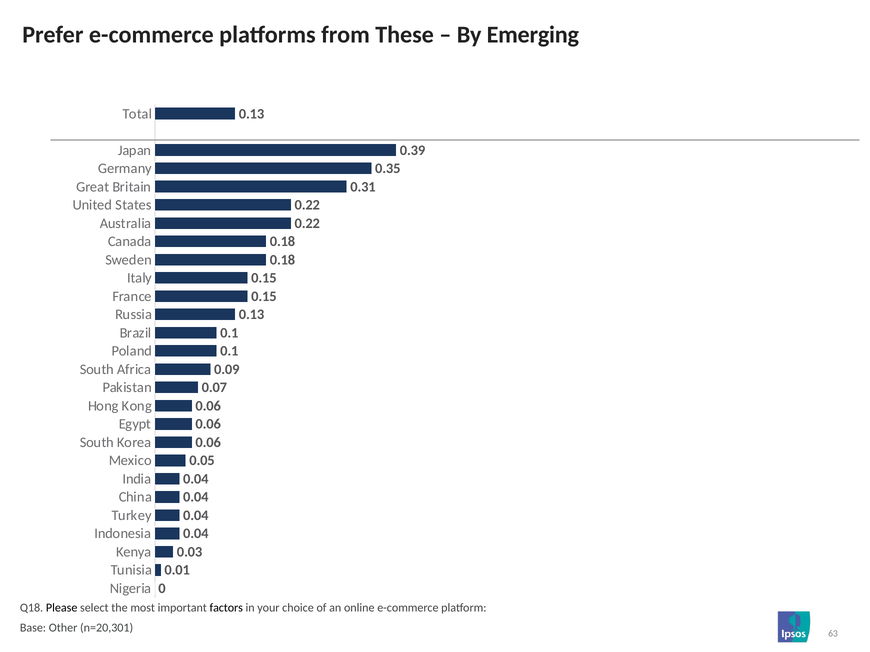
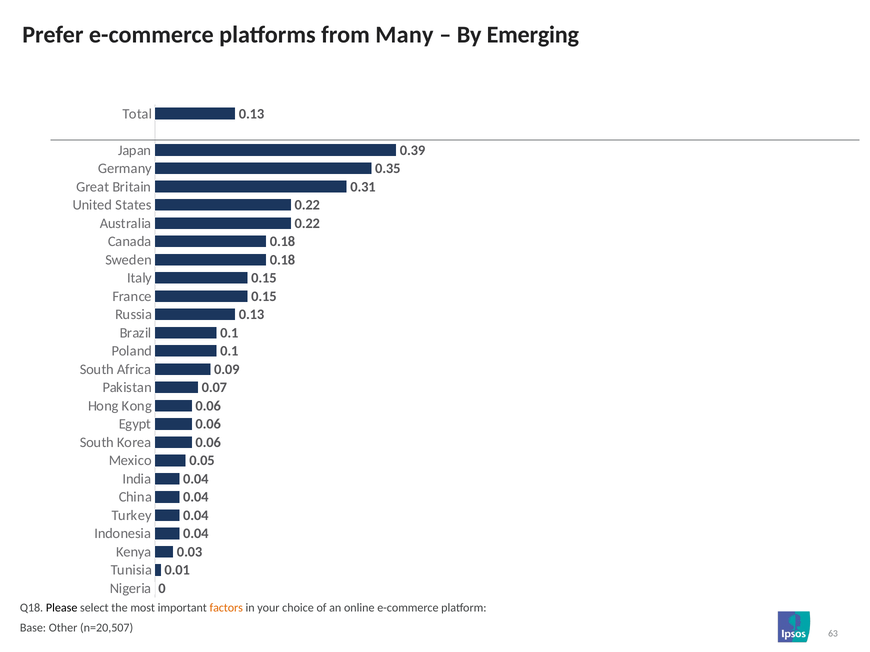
These: These -> Many
factors colour: black -> orange
n=20,301: n=20,301 -> n=20,507
